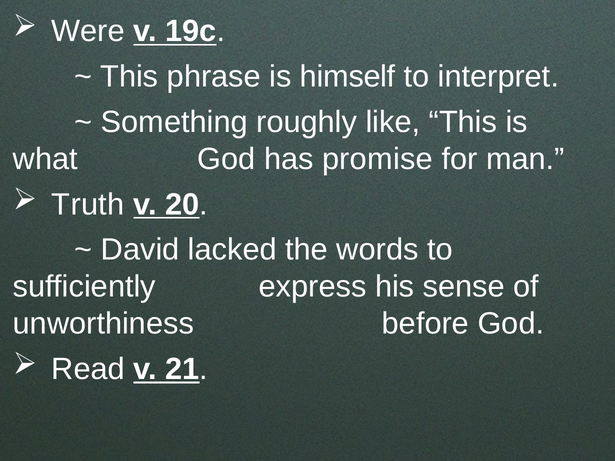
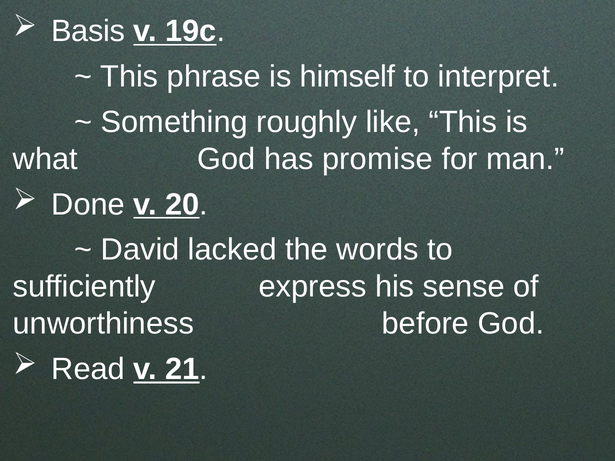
Were: Were -> Basis
Truth: Truth -> Done
